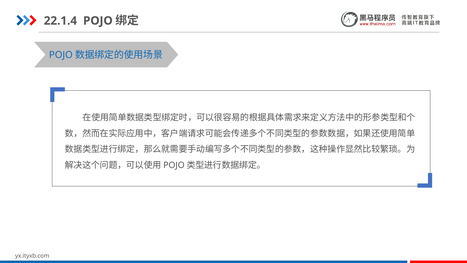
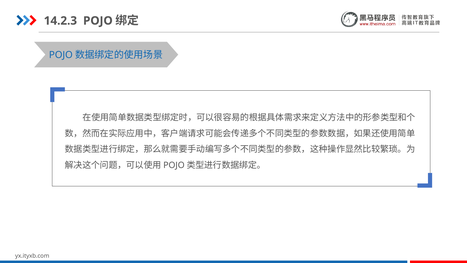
22.1.4: 22.1.4 -> 14.2.3
